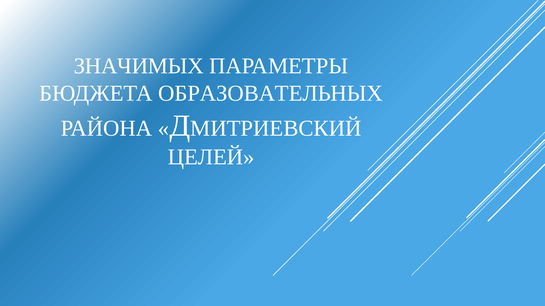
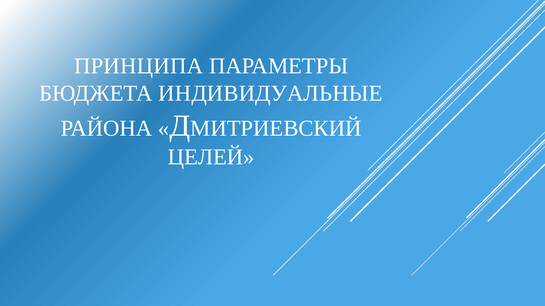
ЗНАЧИМЫХ: ЗНАЧИМЫХ -> ПРИНЦИПА
ОБРАЗОВАТЕЛЬНЫХ: ОБРАЗОВАТЕЛЬНЫХ -> ИНДИВИДУАЛЬНЫЕ
